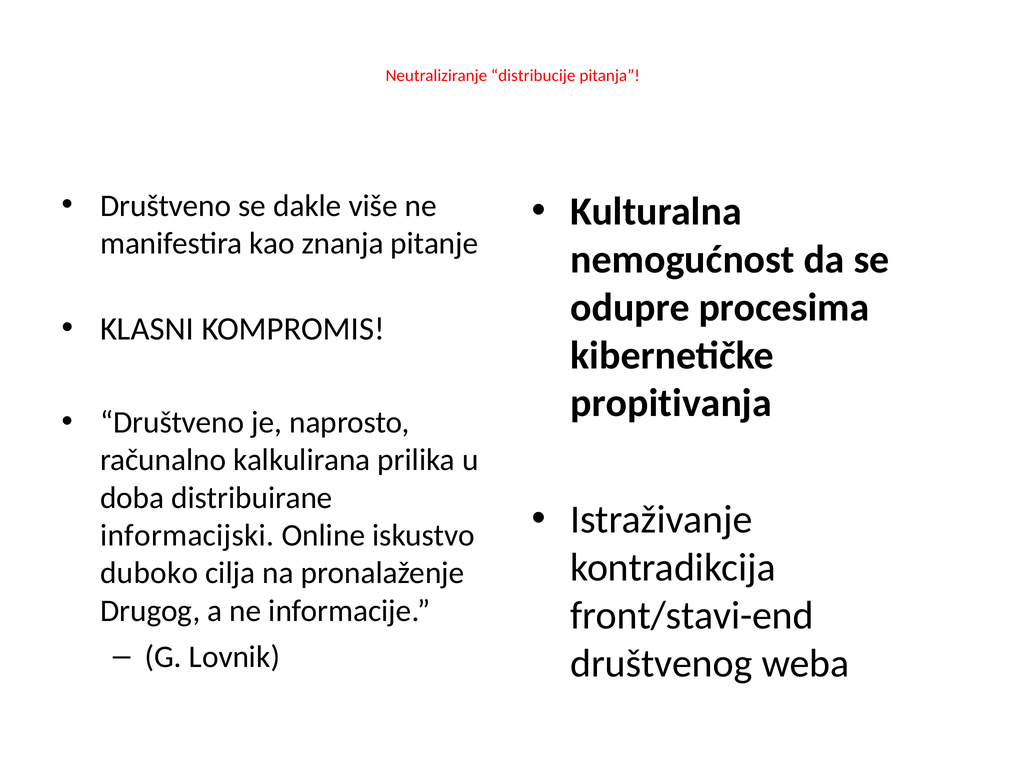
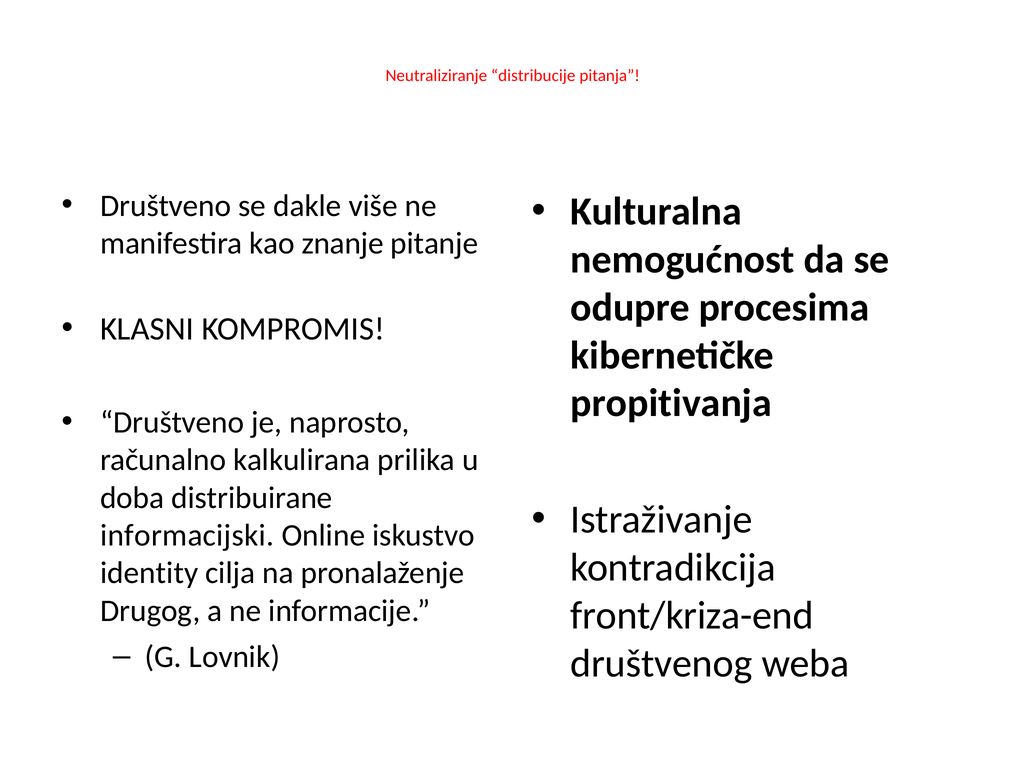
znanja: znanja -> znanje
duboko: duboko -> identity
front/stavi-end: front/stavi-end -> front/kriza-end
